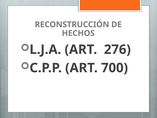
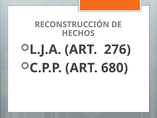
700: 700 -> 680
